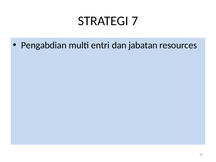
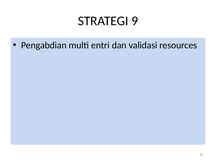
7: 7 -> 9
jabatan: jabatan -> validasi
